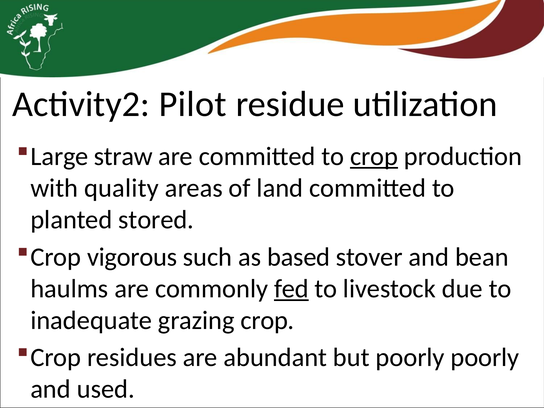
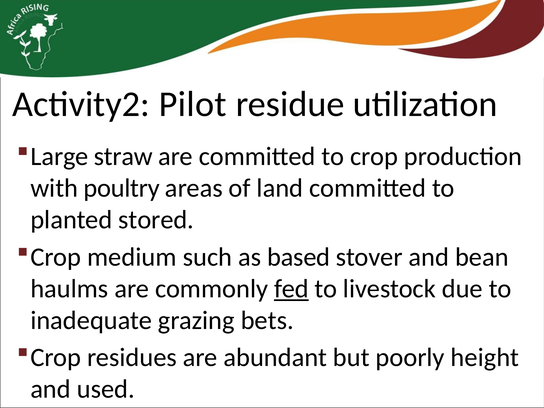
crop at (374, 156) underline: present -> none
quality: quality -> poultry
vigorous: vigorous -> medium
grazing crop: crop -> bets
poorly poorly: poorly -> height
